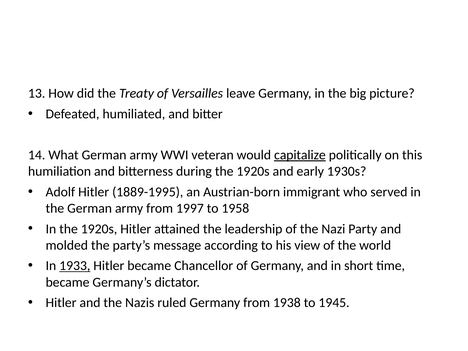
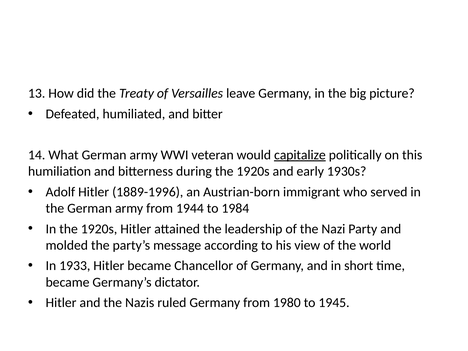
1889-1995: 1889-1995 -> 1889-1996
1997: 1997 -> 1944
1958: 1958 -> 1984
1933 underline: present -> none
1938: 1938 -> 1980
